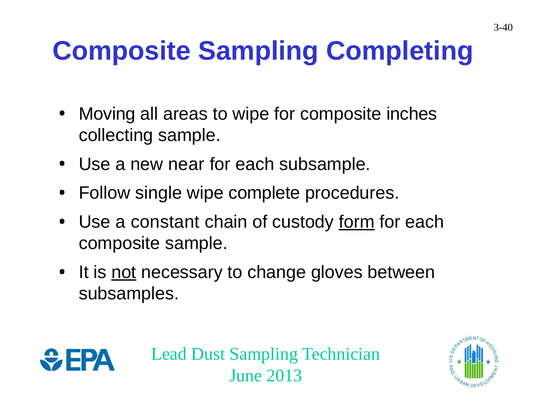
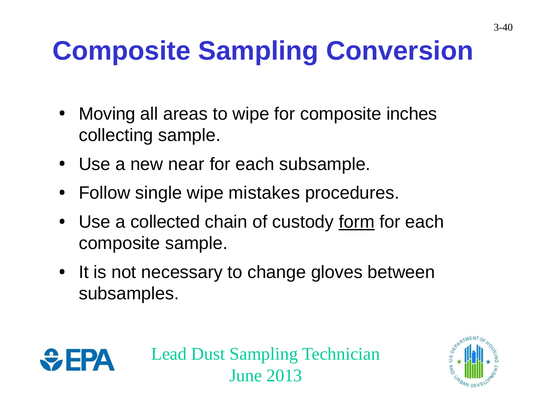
Completing: Completing -> Conversion
complete: complete -> mistakes
constant: constant -> collected
not underline: present -> none
